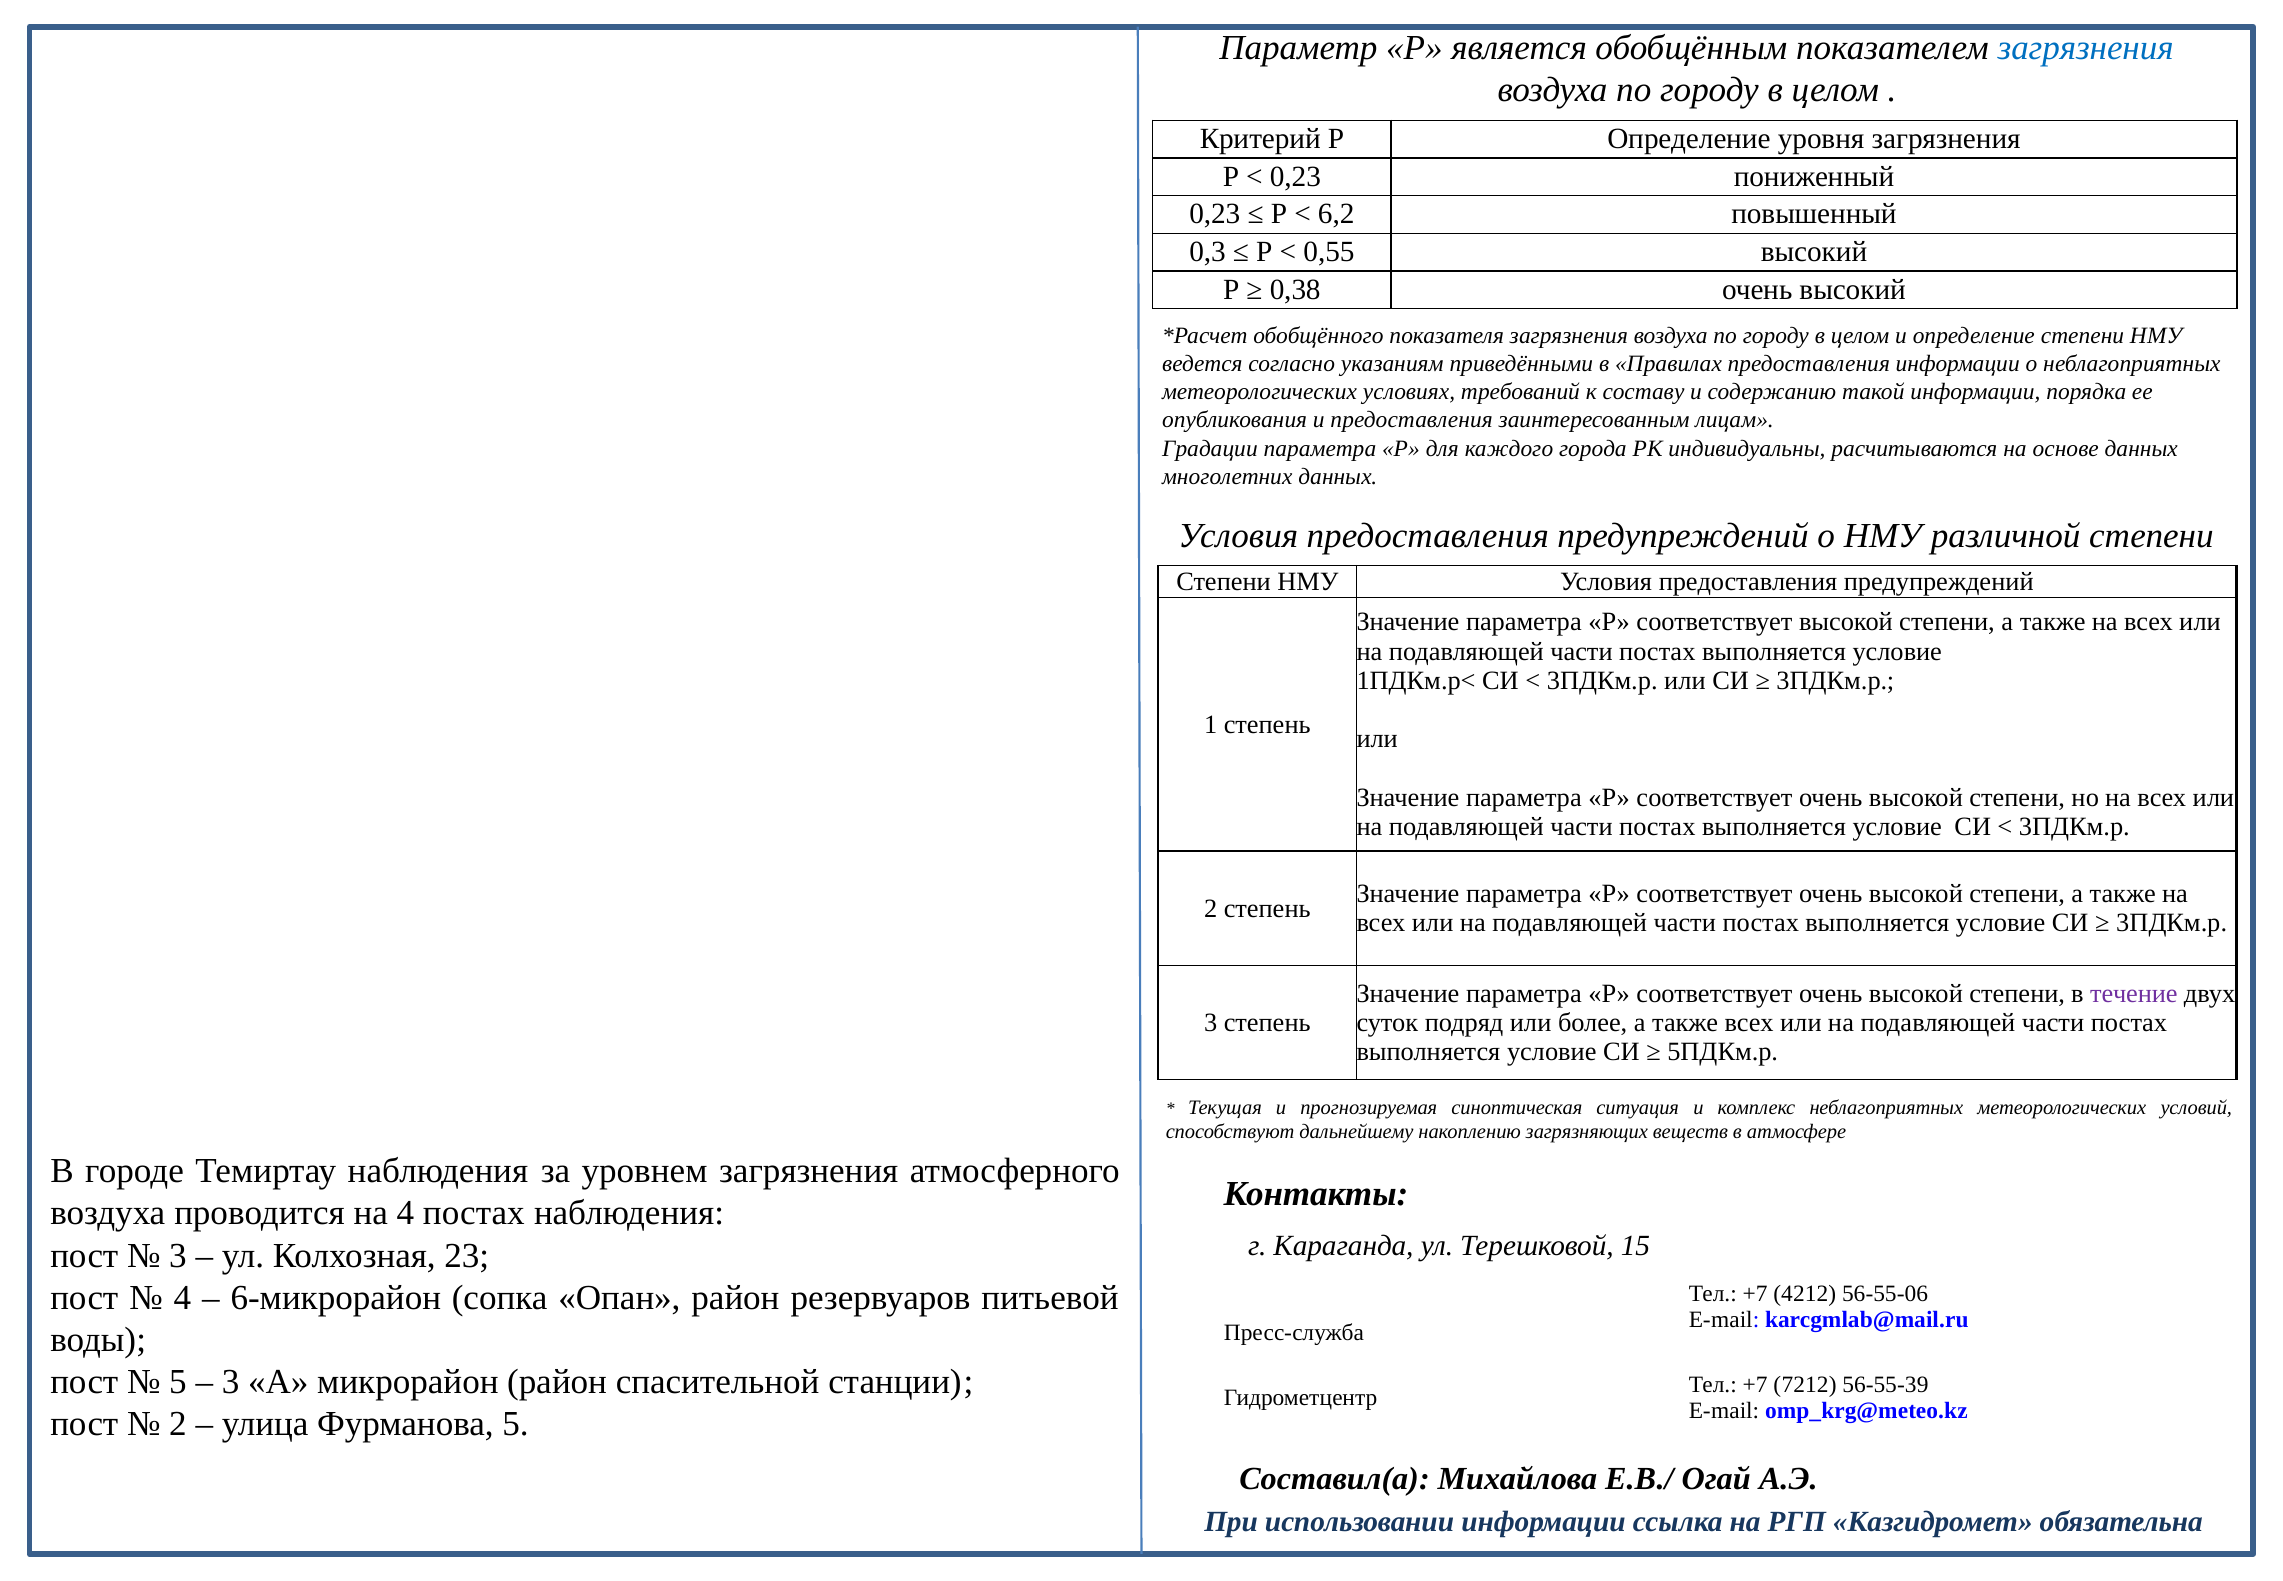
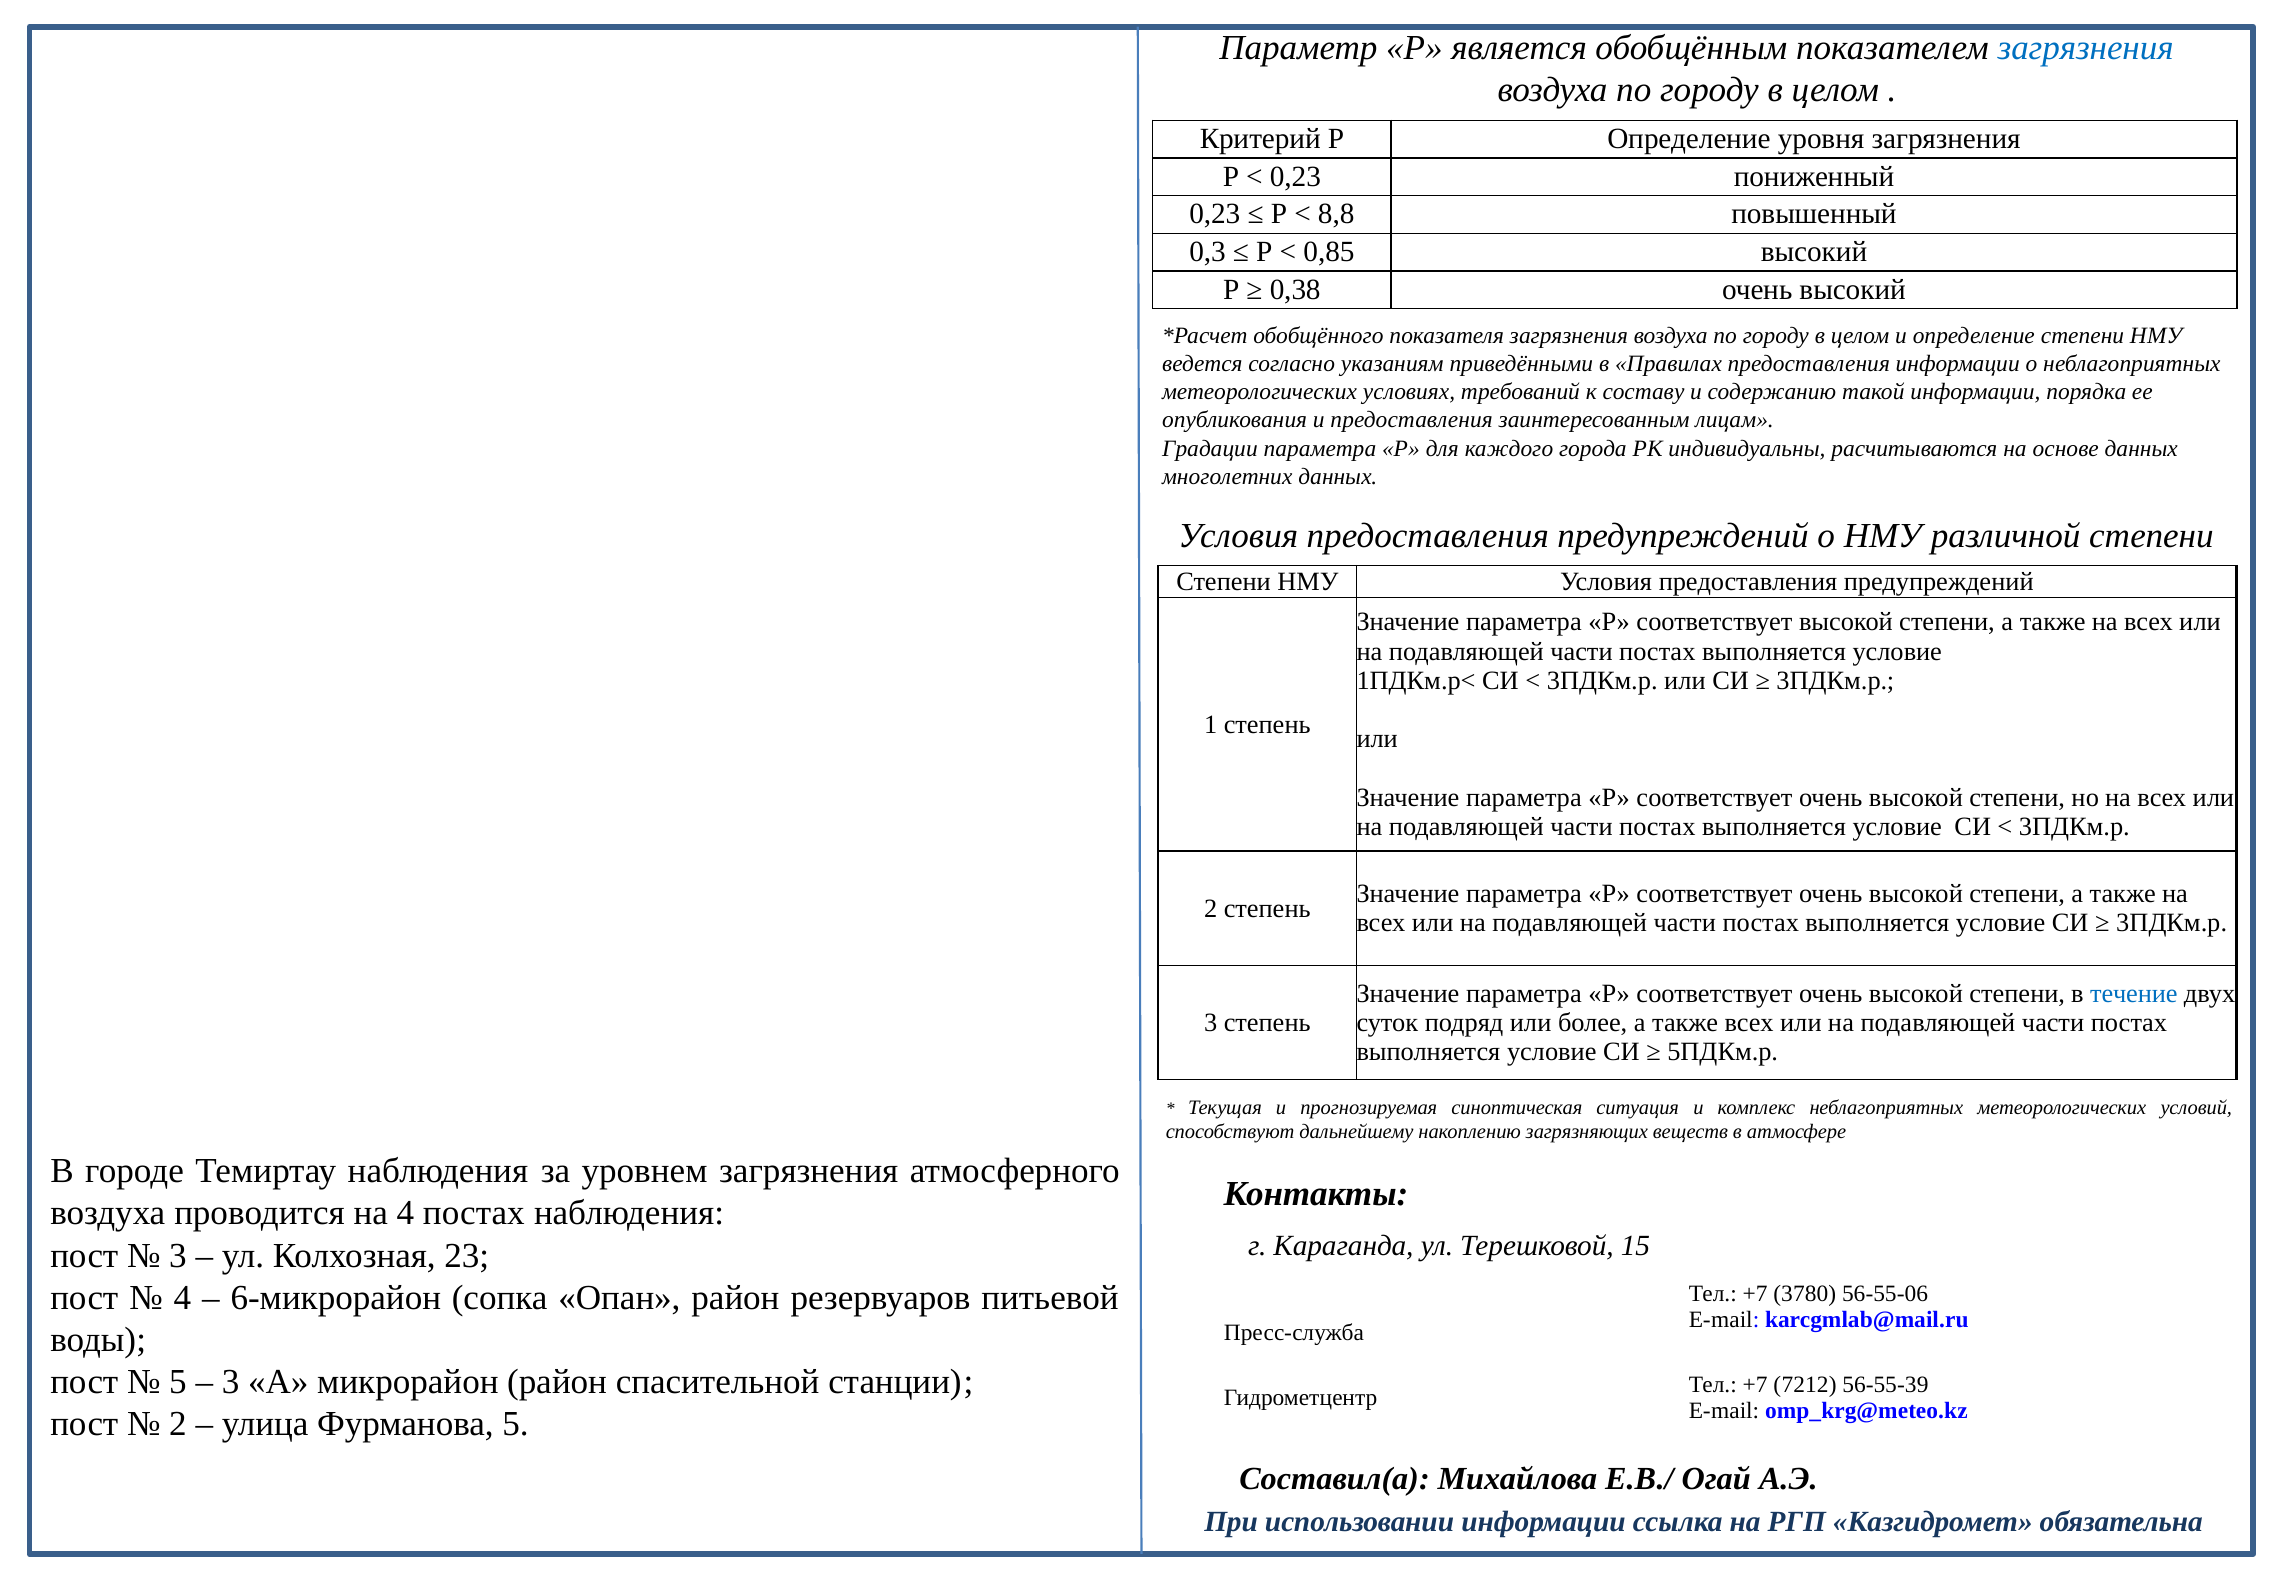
6,2: 6,2 -> 8,8
0,55: 0,55 -> 0,85
течение colour: purple -> blue
4212: 4212 -> 3780
